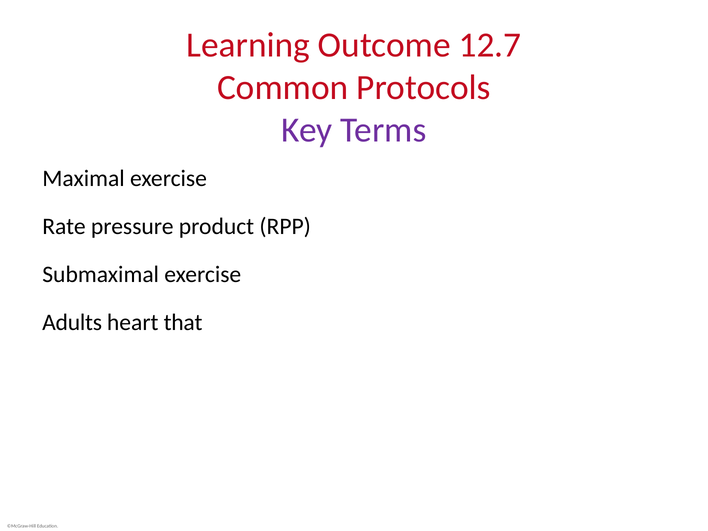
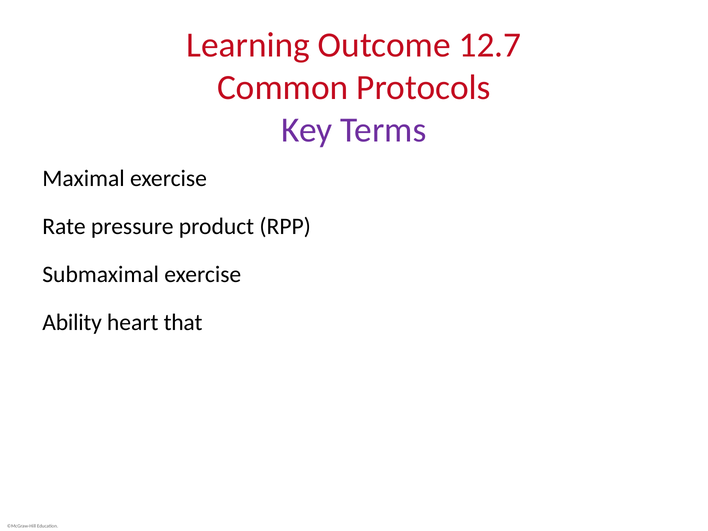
Adults: Adults -> Ability
